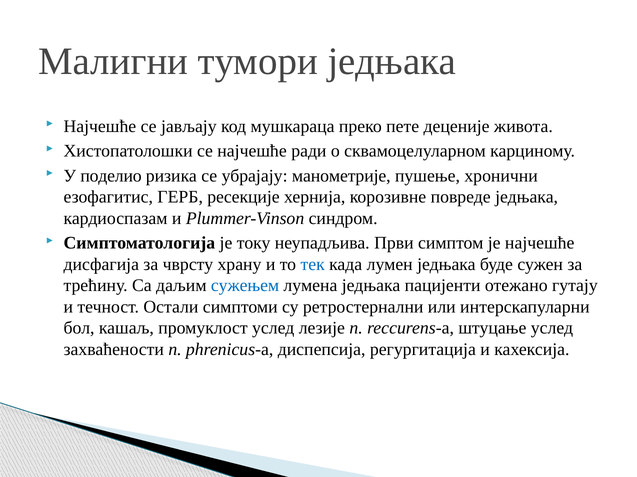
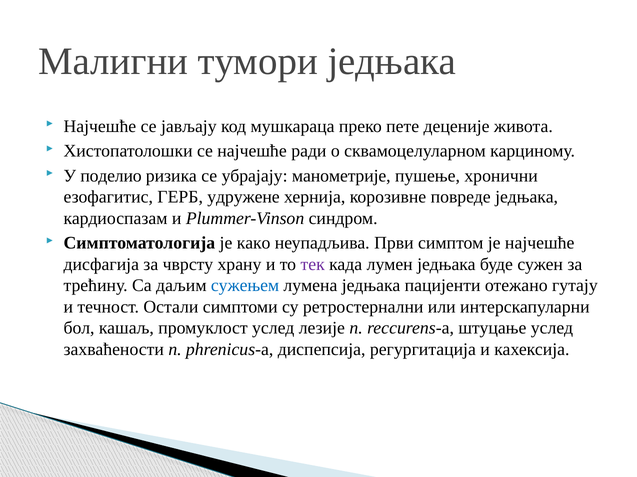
ресекције: ресекције -> удружене
току: току -> како
тек colour: blue -> purple
